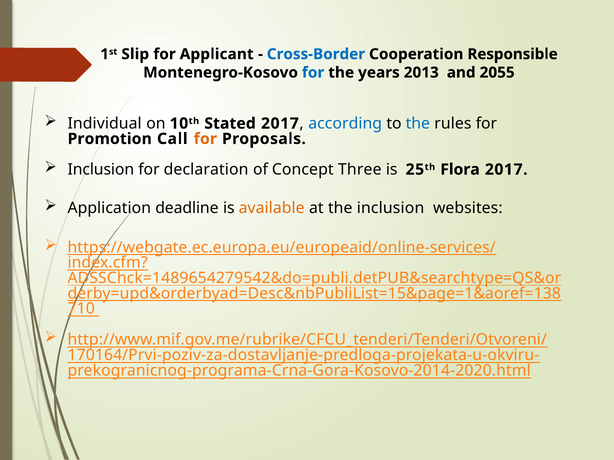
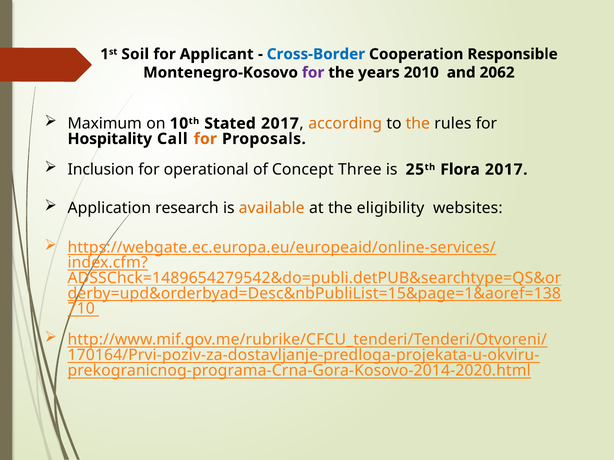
Slip: Slip -> Soil
for at (313, 73) colour: blue -> purple
2013: 2013 -> 2010
2055: 2055 -> 2062
Individual: Individual -> Maximum
according colour: blue -> orange
the at (418, 124) colour: blue -> orange
Promotion: Promotion -> Hospitality
declaration: declaration -> operational
deadline: deadline -> research
the inclusion: inclusion -> eligibility
